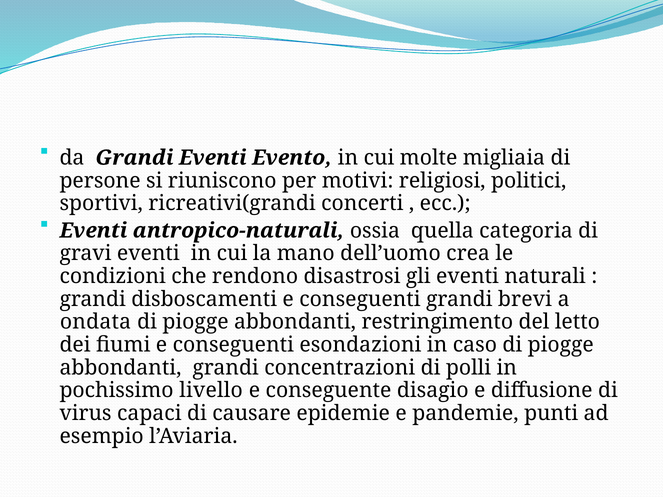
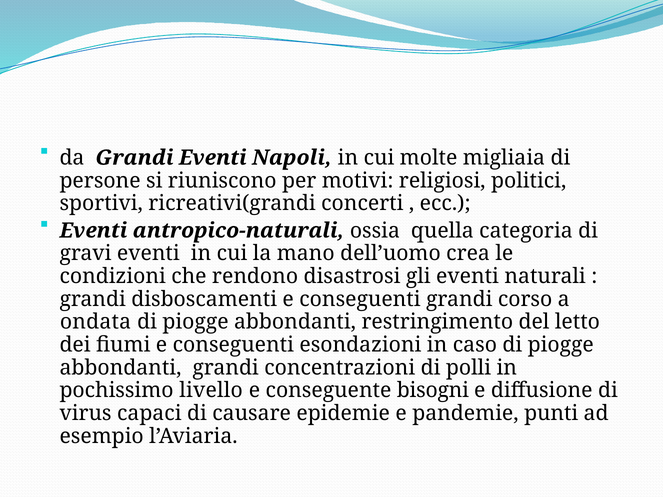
Evento: Evento -> Napoli
brevi: brevi -> corso
disagio: disagio -> bisogni
